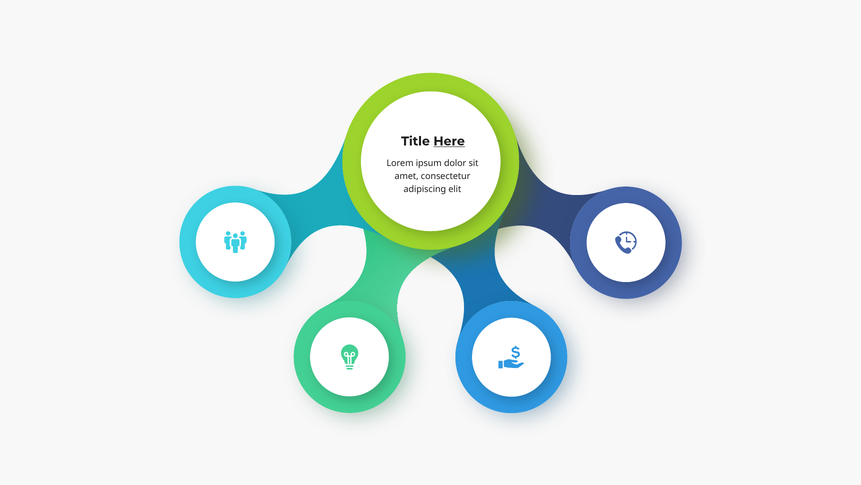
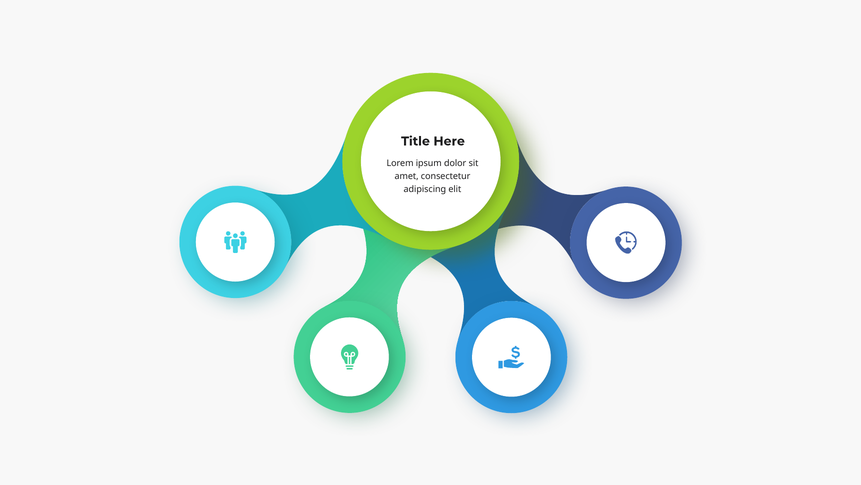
Here underline: present -> none
